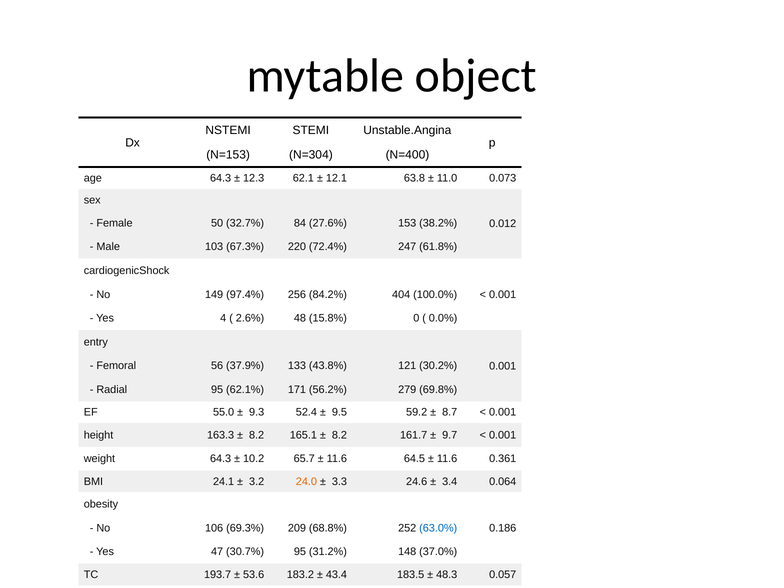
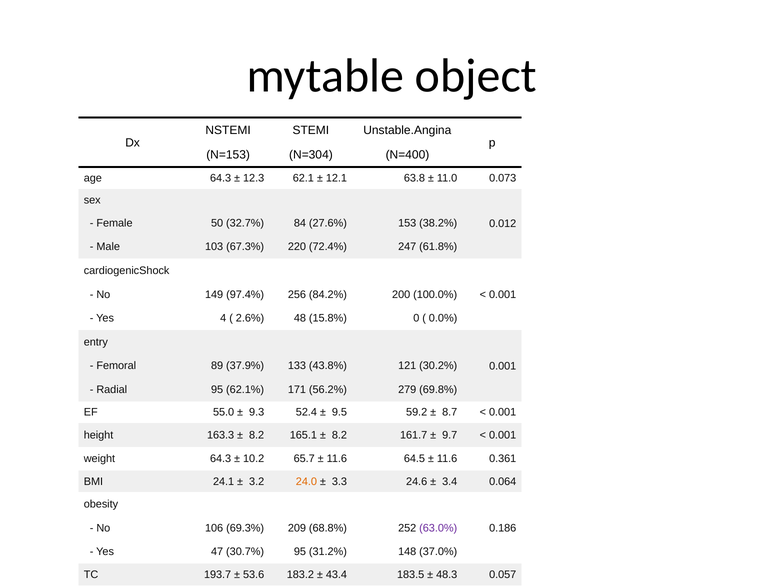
404: 404 -> 200
56: 56 -> 89
63.0% colour: blue -> purple
